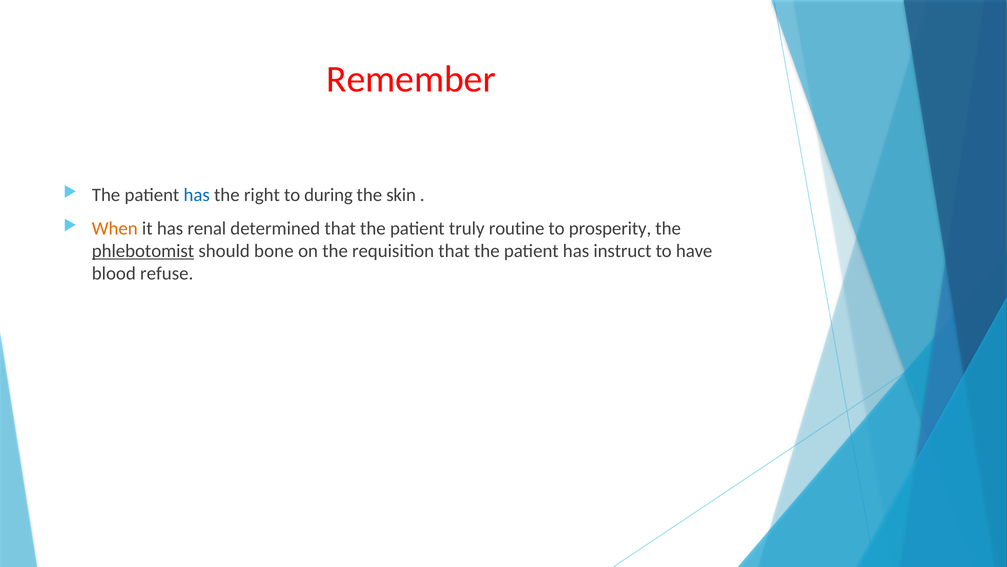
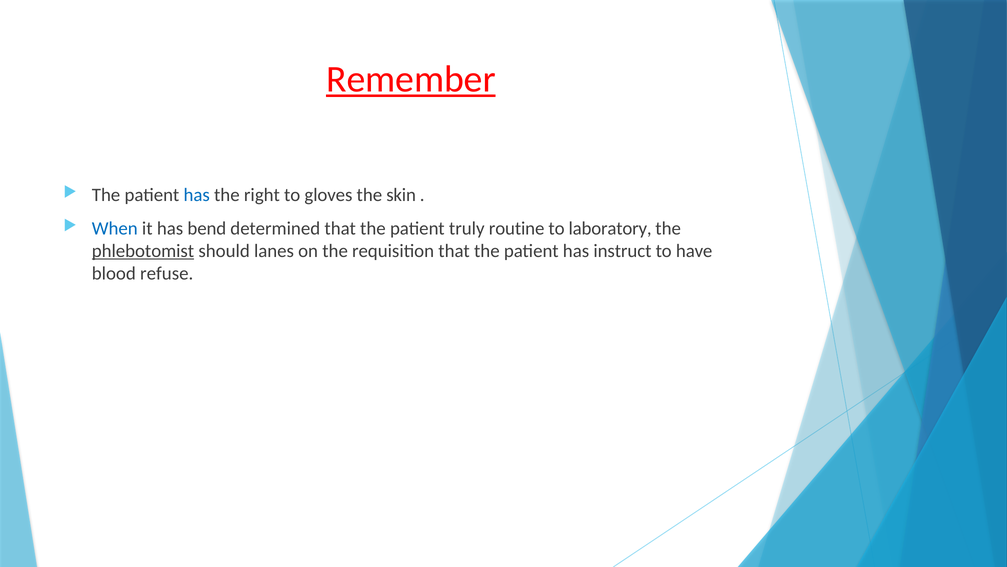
Remember underline: none -> present
during: during -> gloves
When colour: orange -> blue
renal: renal -> bend
prosperity: prosperity -> laboratory
bone: bone -> lanes
